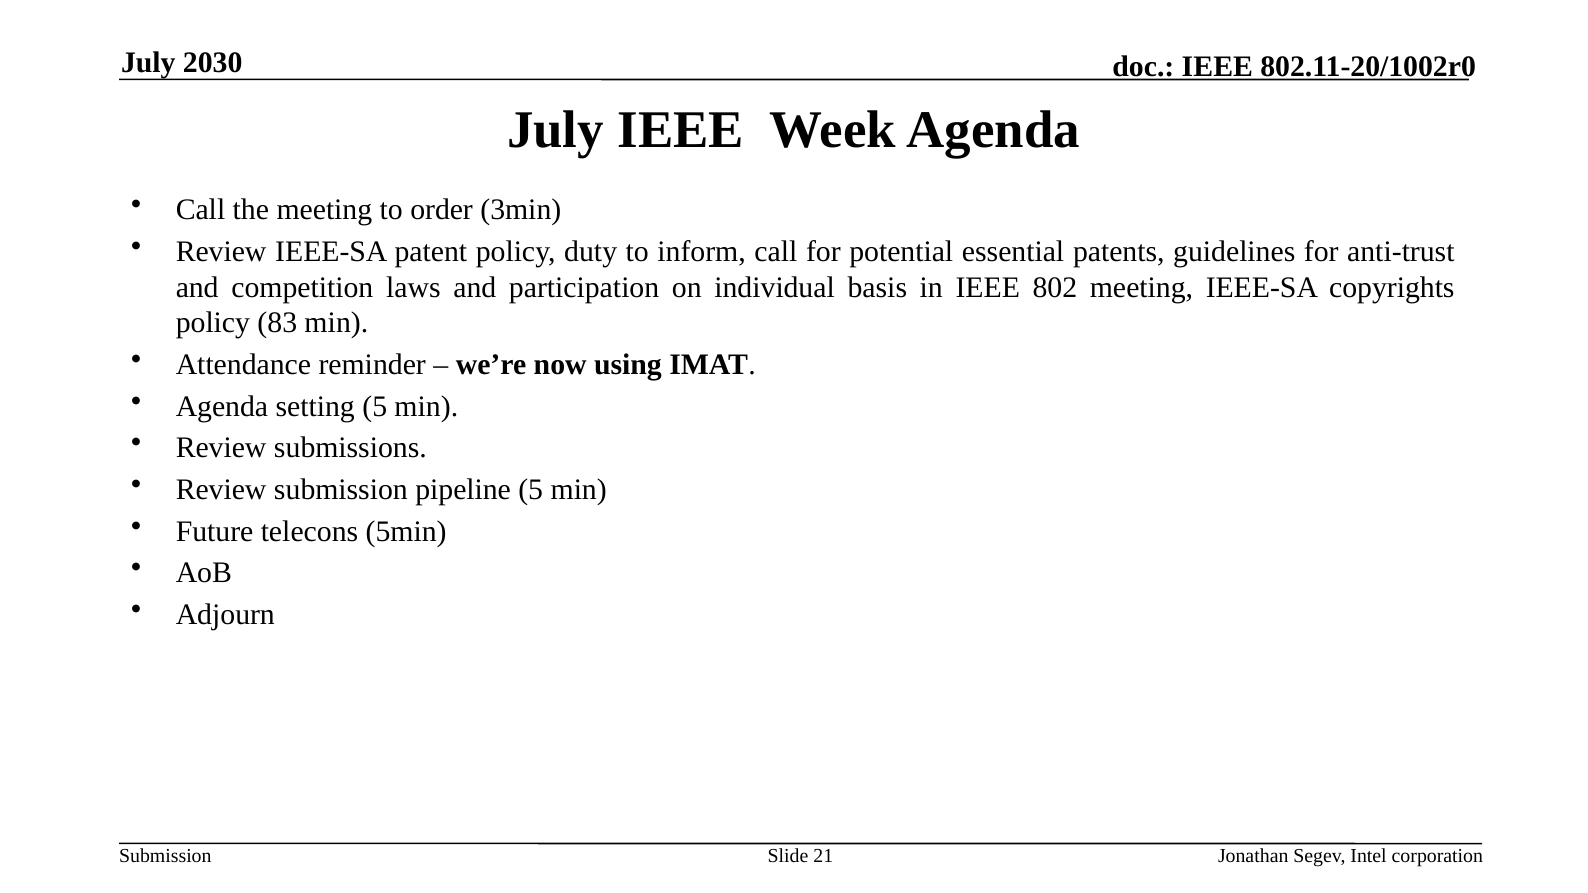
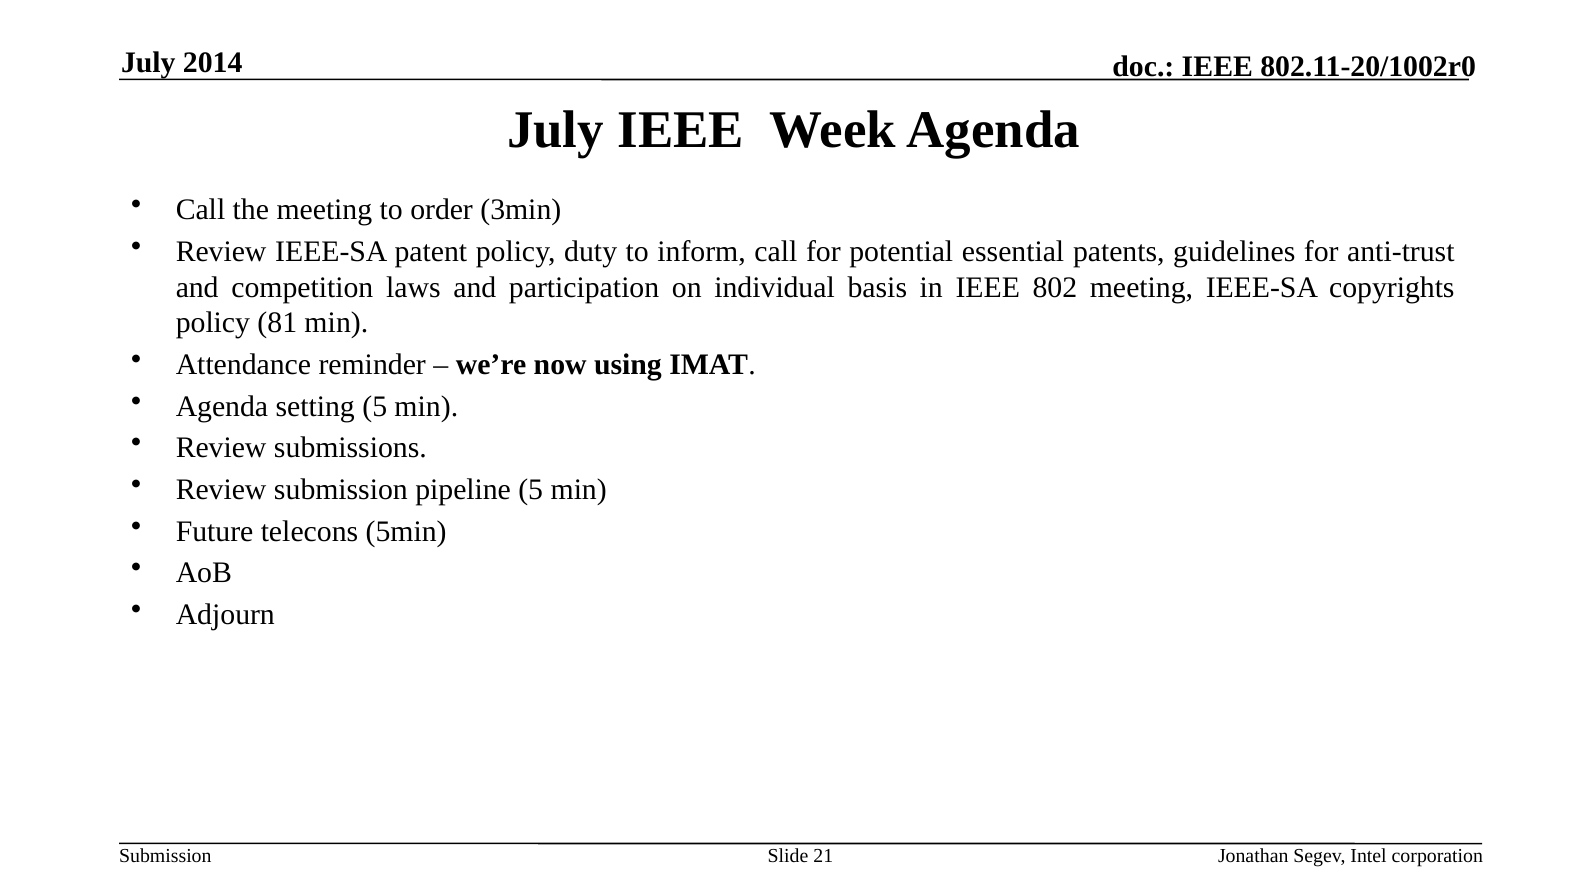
2030: 2030 -> 2014
83: 83 -> 81
